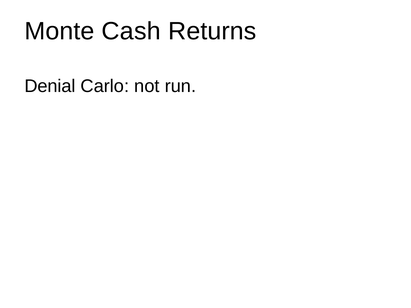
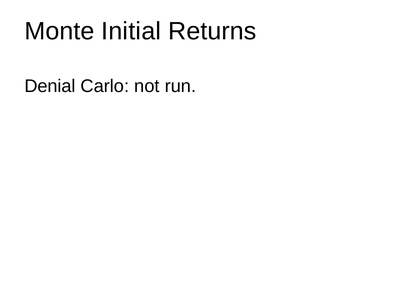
Cash: Cash -> Initial
